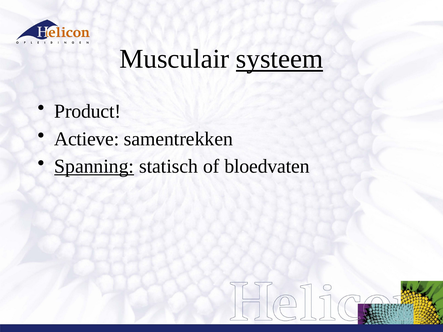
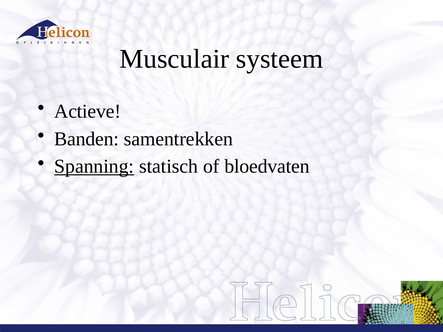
systeem underline: present -> none
Product: Product -> Actieve
Actieve: Actieve -> Banden
